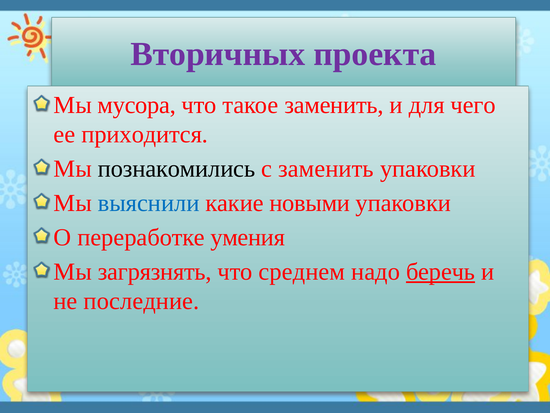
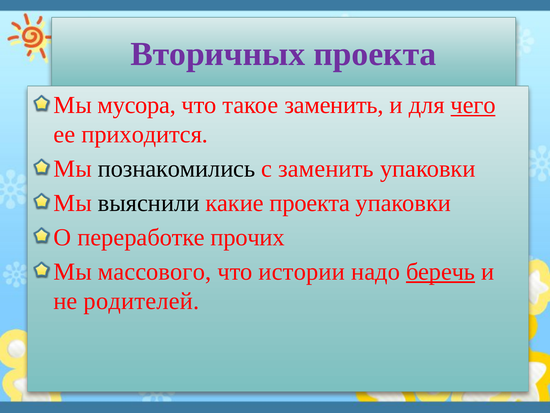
чего underline: none -> present
выяснили colour: blue -> black
какие новыми: новыми -> проекта
умения: умения -> прочих
загрязнять: загрязнять -> массового
среднем: среднем -> истории
последние: последние -> родителей
